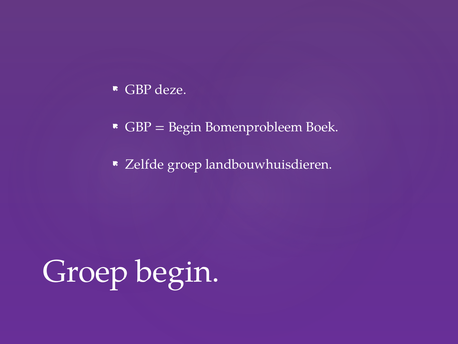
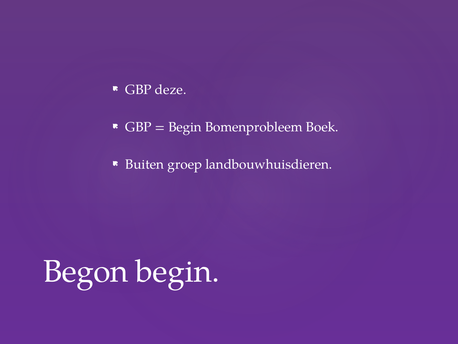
Zelfde: Zelfde -> Buiten
Groep at (86, 271): Groep -> Begon
